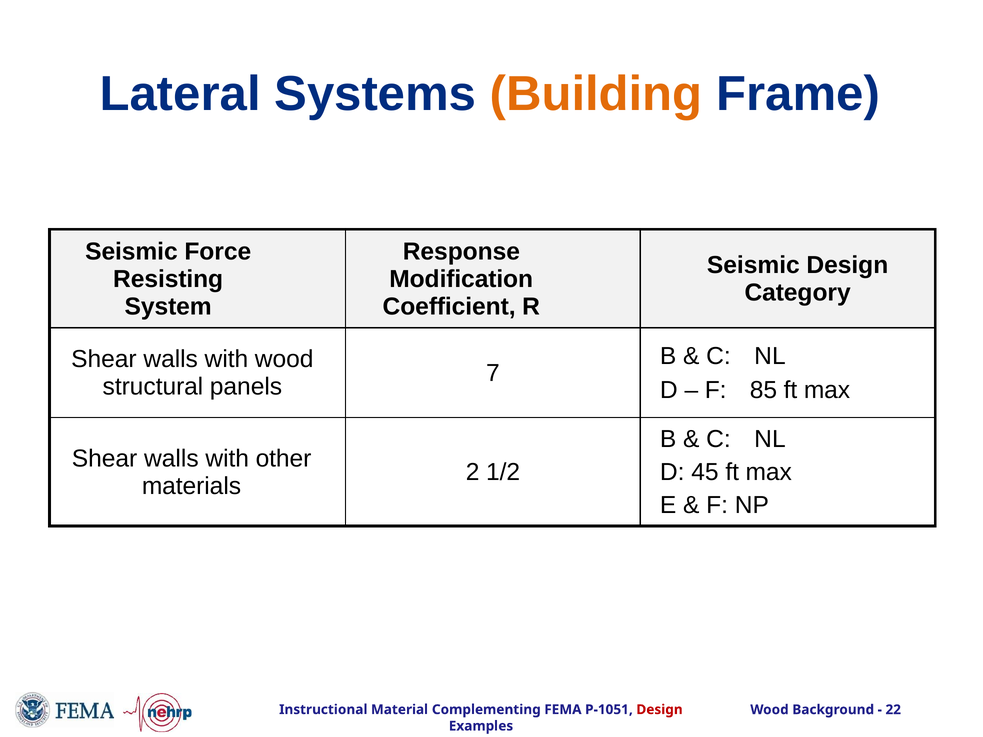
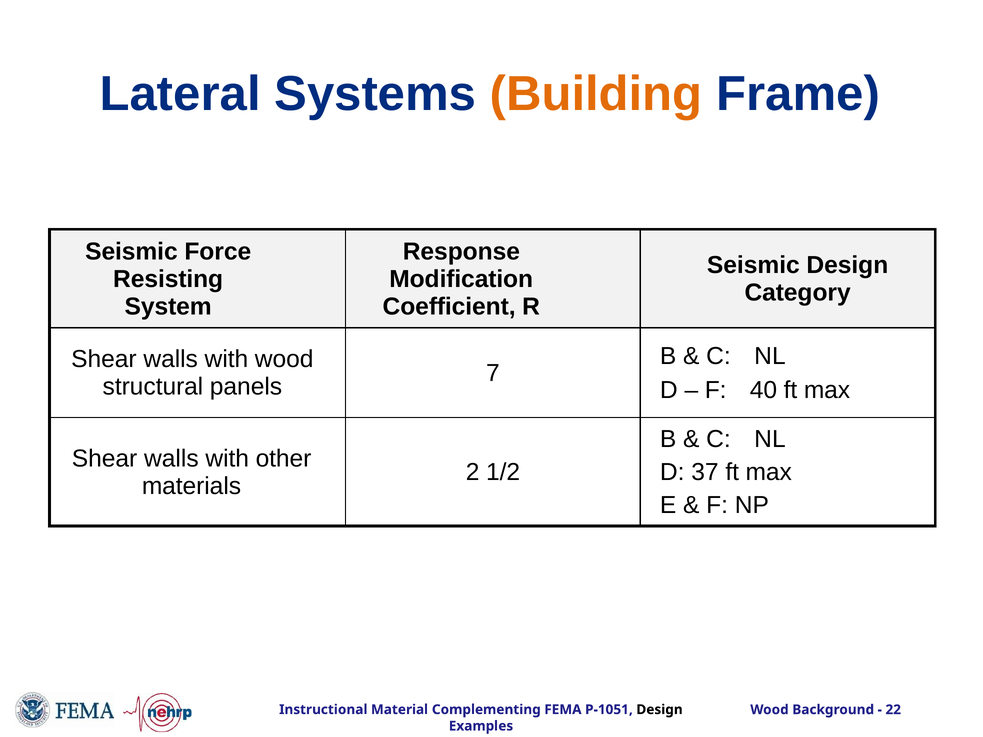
85: 85 -> 40
45: 45 -> 37
Design at (660, 710) colour: red -> black
